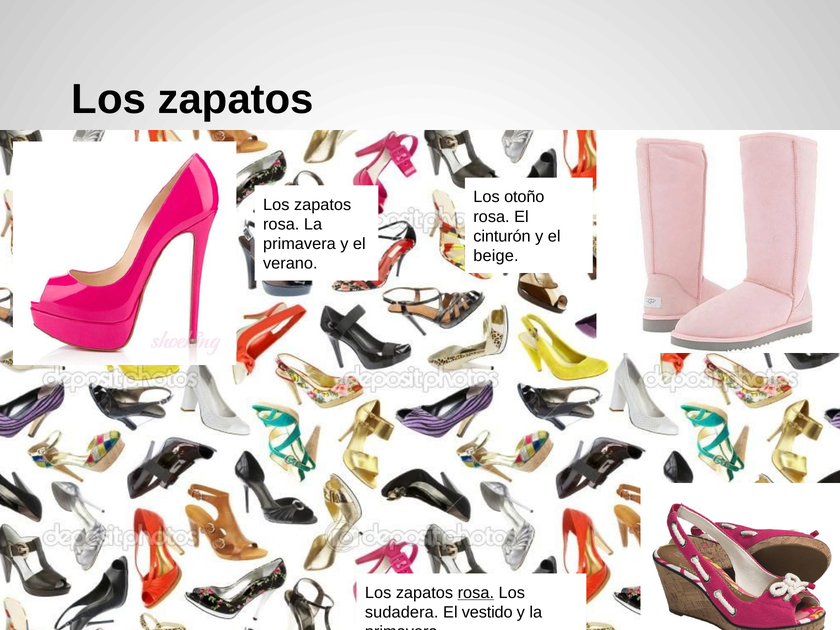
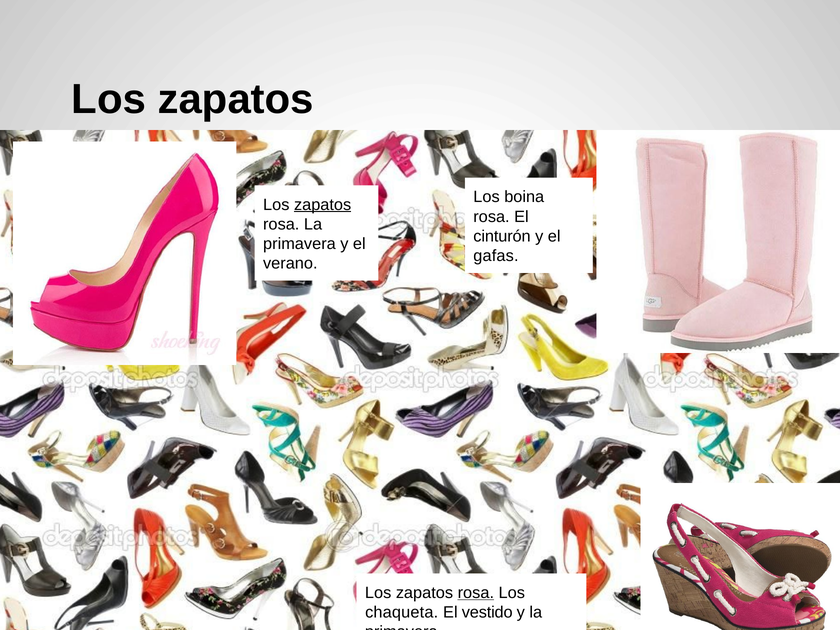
otoño: otoño -> boina
zapatos at (323, 205) underline: none -> present
beige: beige -> gafas
sudadera: sudadera -> chaqueta
